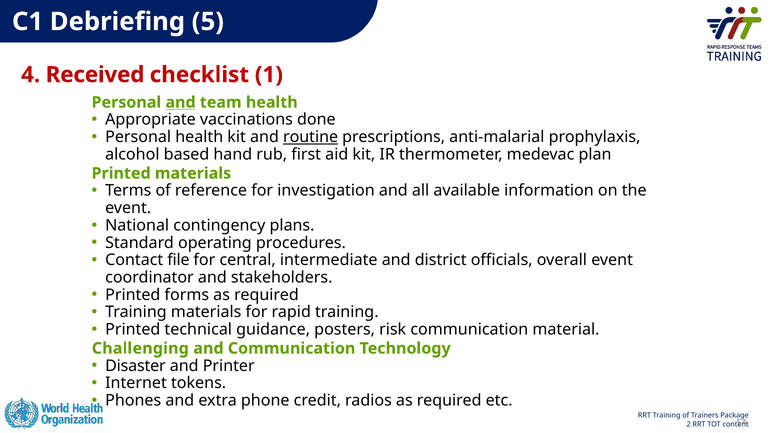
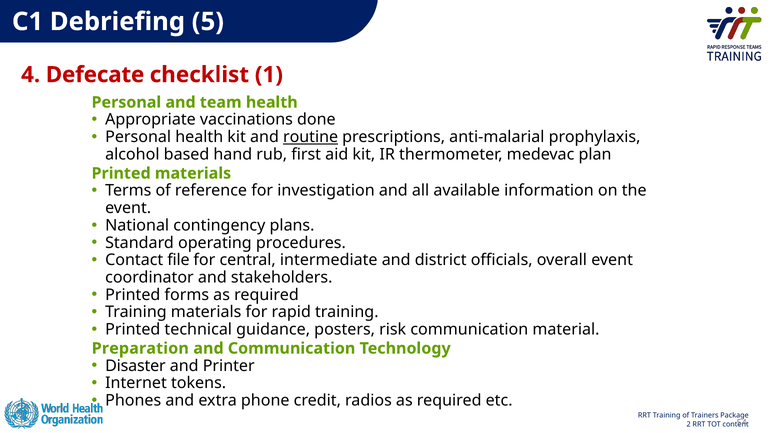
Received: Received -> Defecate
and at (181, 102) underline: present -> none
Challenging: Challenging -> Preparation
